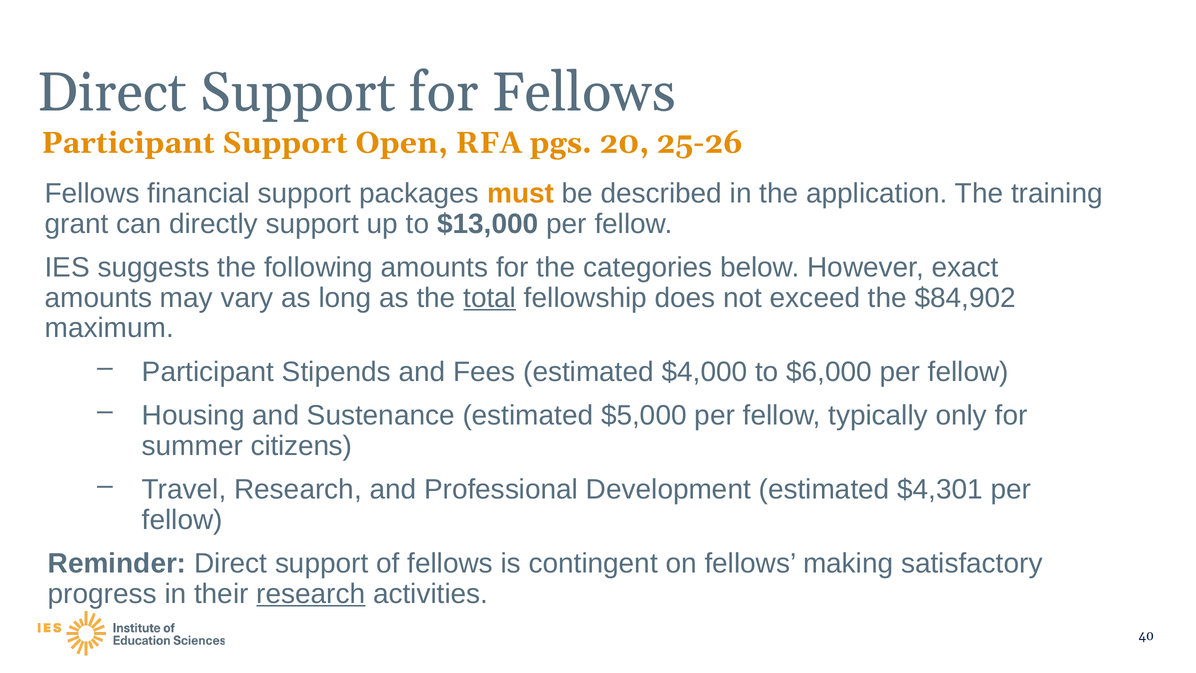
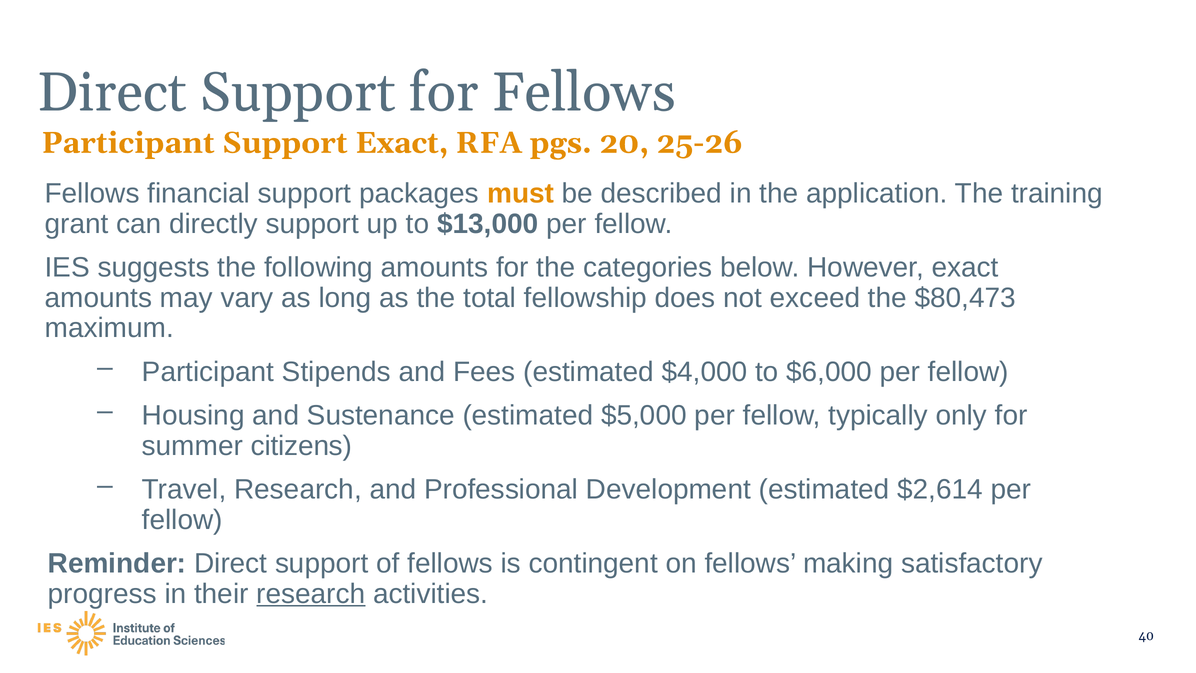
Support Open: Open -> Exact
total underline: present -> none
$84,902: $84,902 -> $80,473
$4,301: $4,301 -> $2,614
